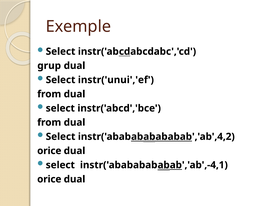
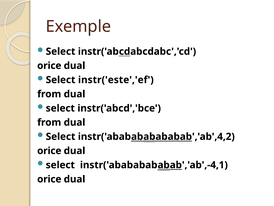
grup at (49, 66): grup -> orice
instr('unui','ef: instr('unui','ef -> instr('este','ef
